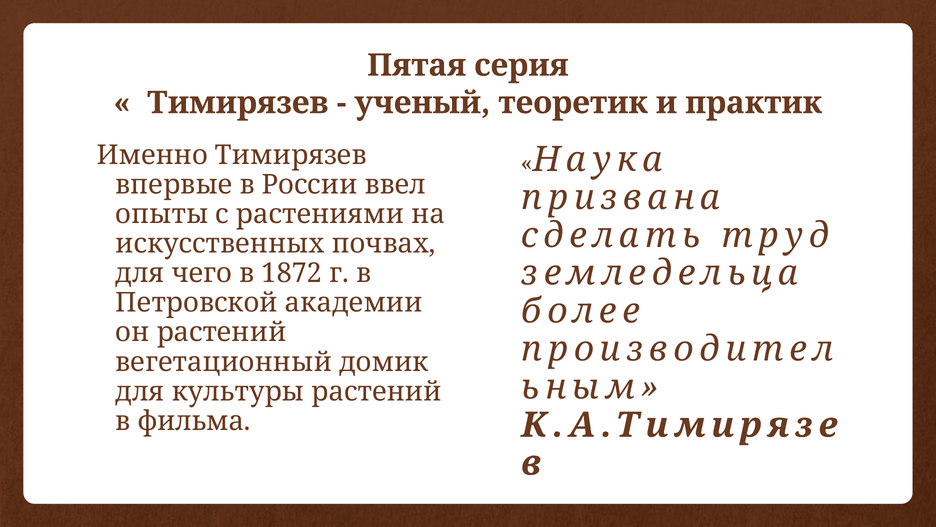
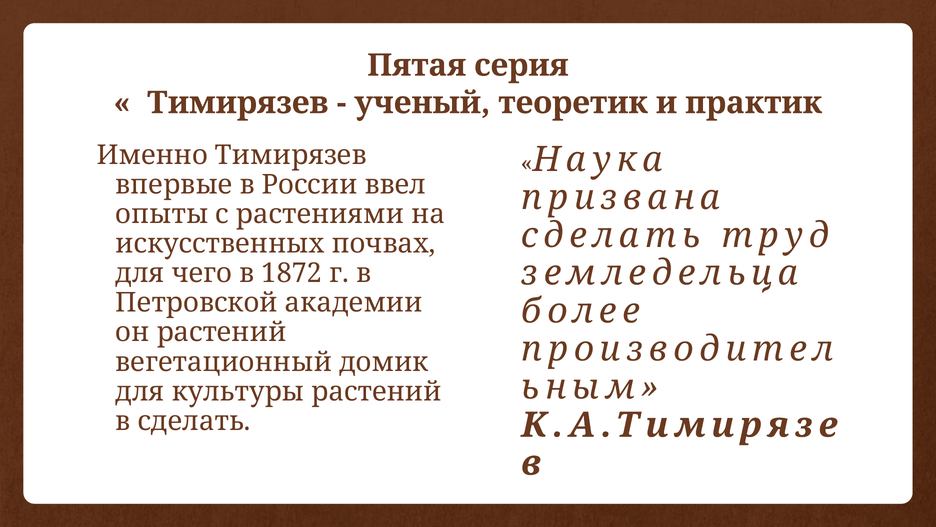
в фильма: фильма -> сделать
